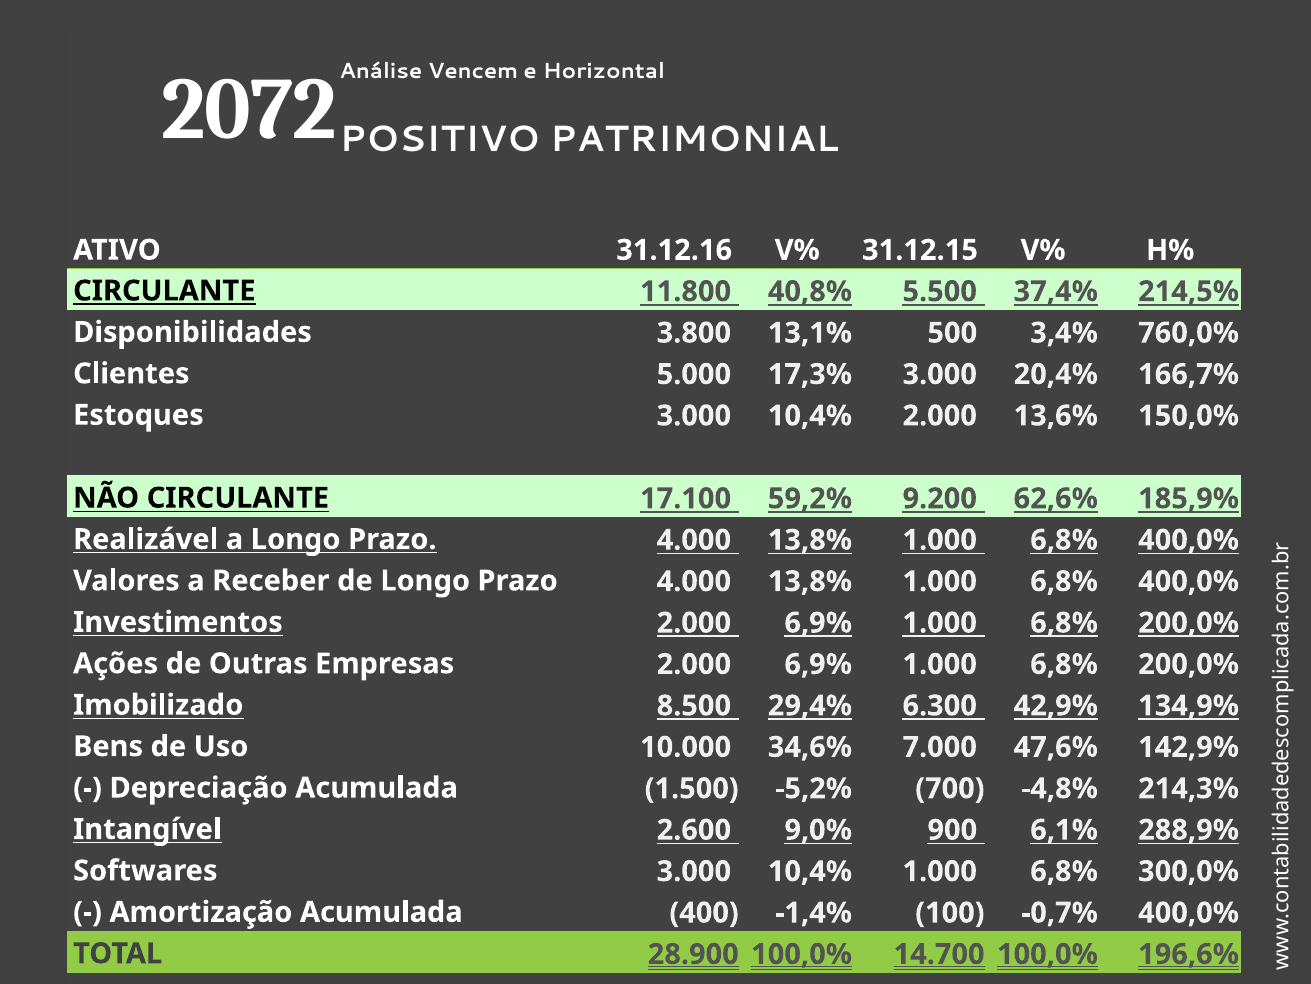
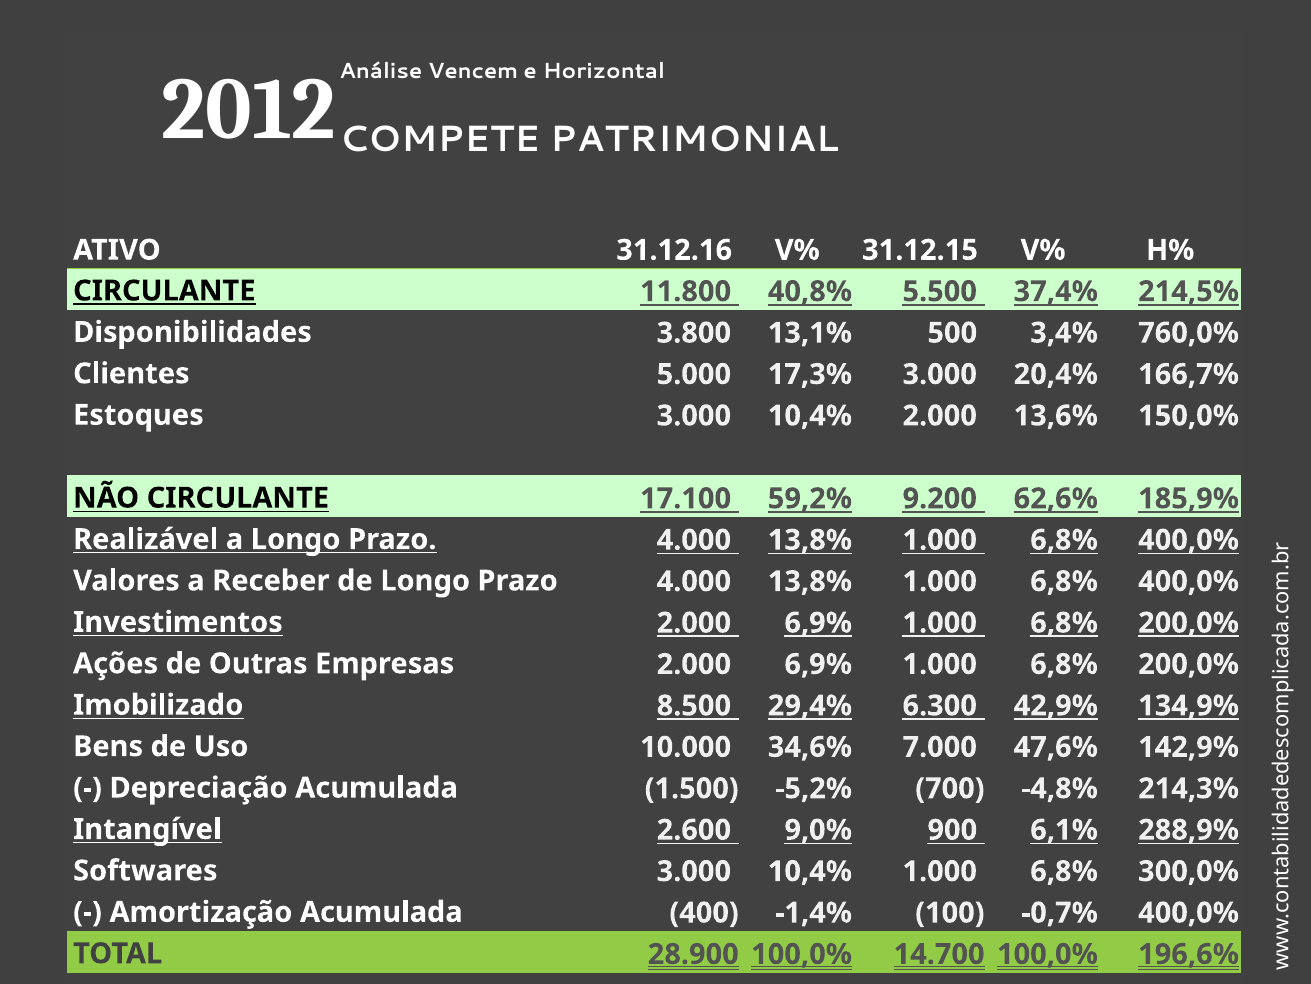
2072: 2072 -> 2012
POSITIVO: POSITIVO -> COMPETE
